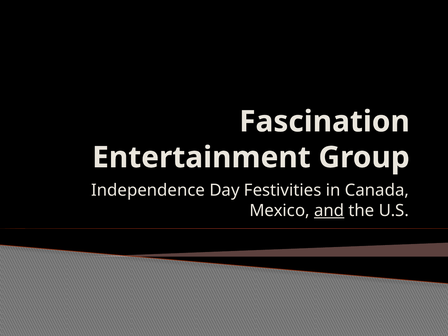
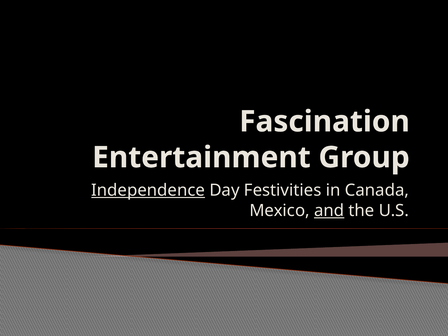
Independence underline: none -> present
